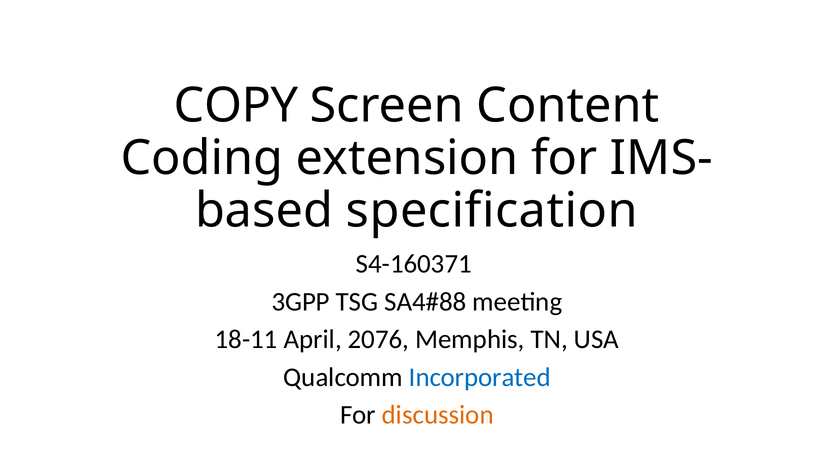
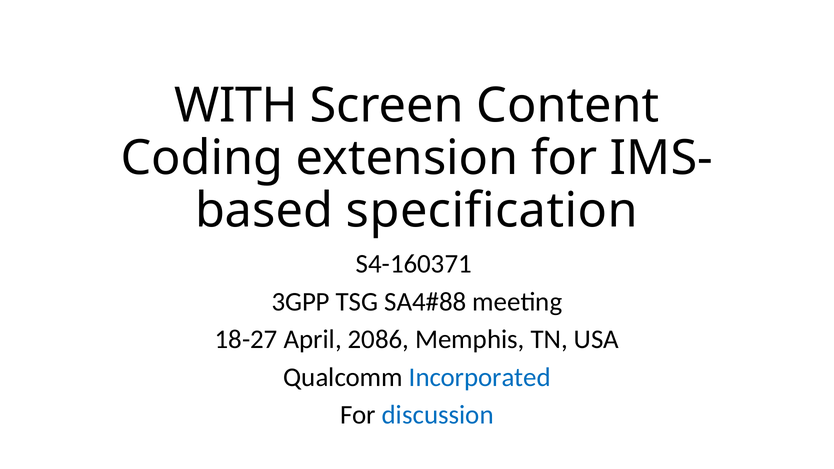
COPY: COPY -> WITH
18-11: 18-11 -> 18-27
2076: 2076 -> 2086
discussion colour: orange -> blue
